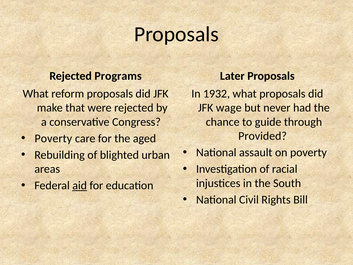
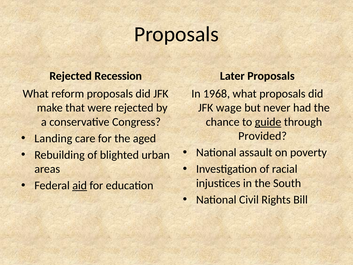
Programs: Programs -> Recession
1932: 1932 -> 1968
guide underline: none -> present
Poverty at (53, 138): Poverty -> Landing
